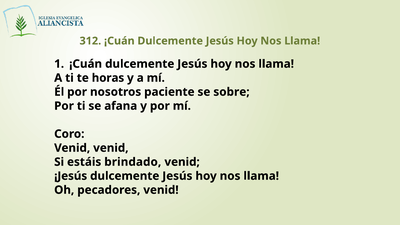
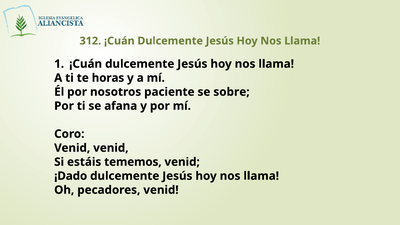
brindado: brindado -> tememos
¡Jesús: ¡Jesús -> ¡Dado
